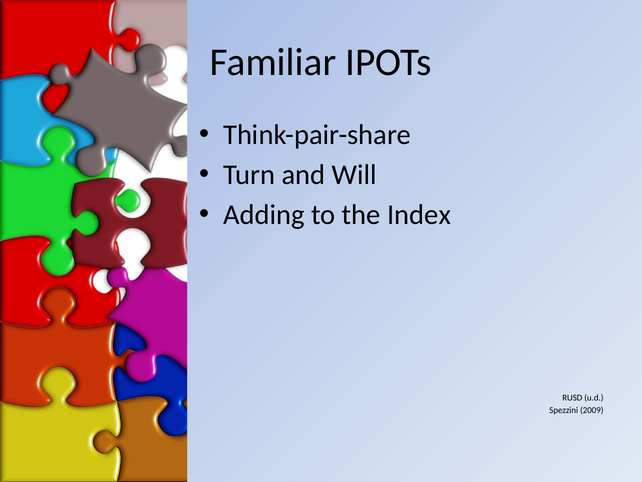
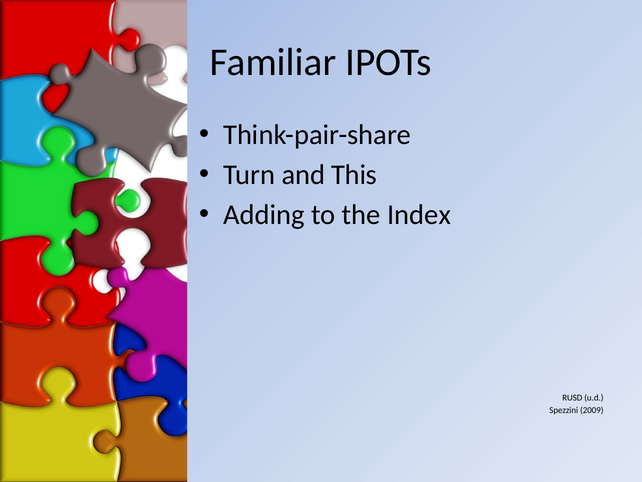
Will: Will -> This
